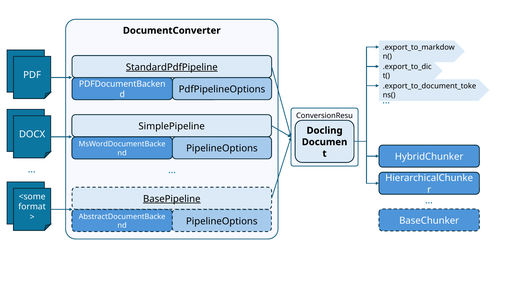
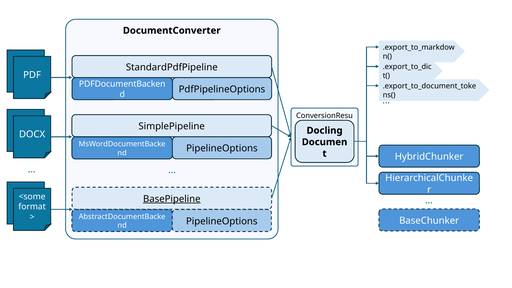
StandardPdfPipeline underline: present -> none
